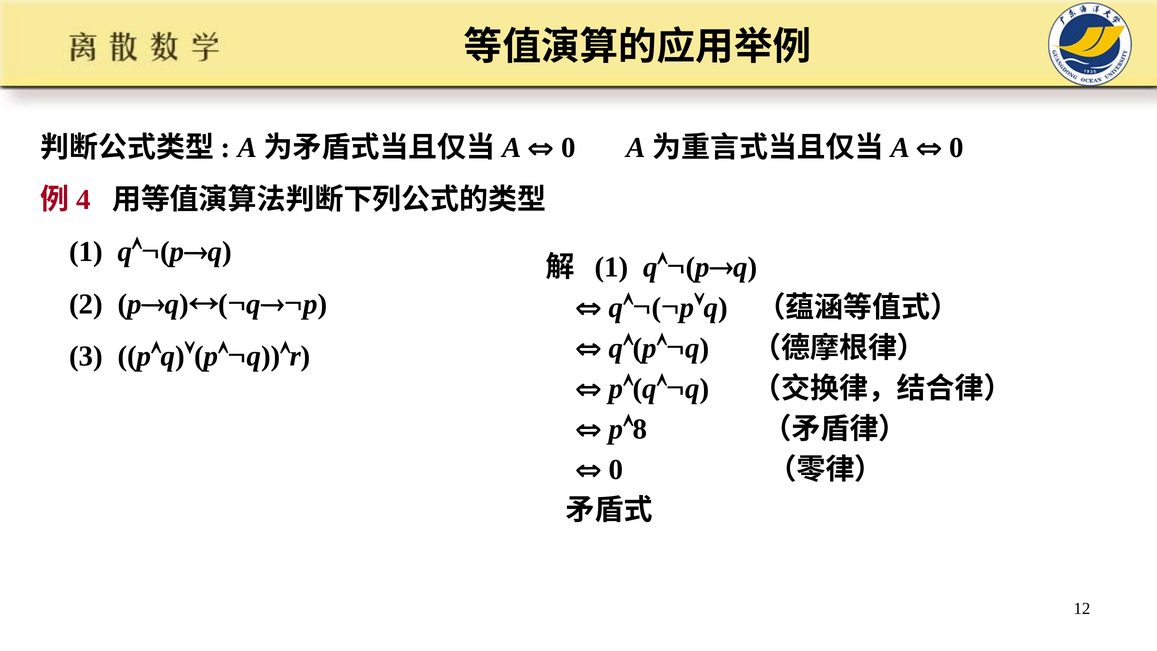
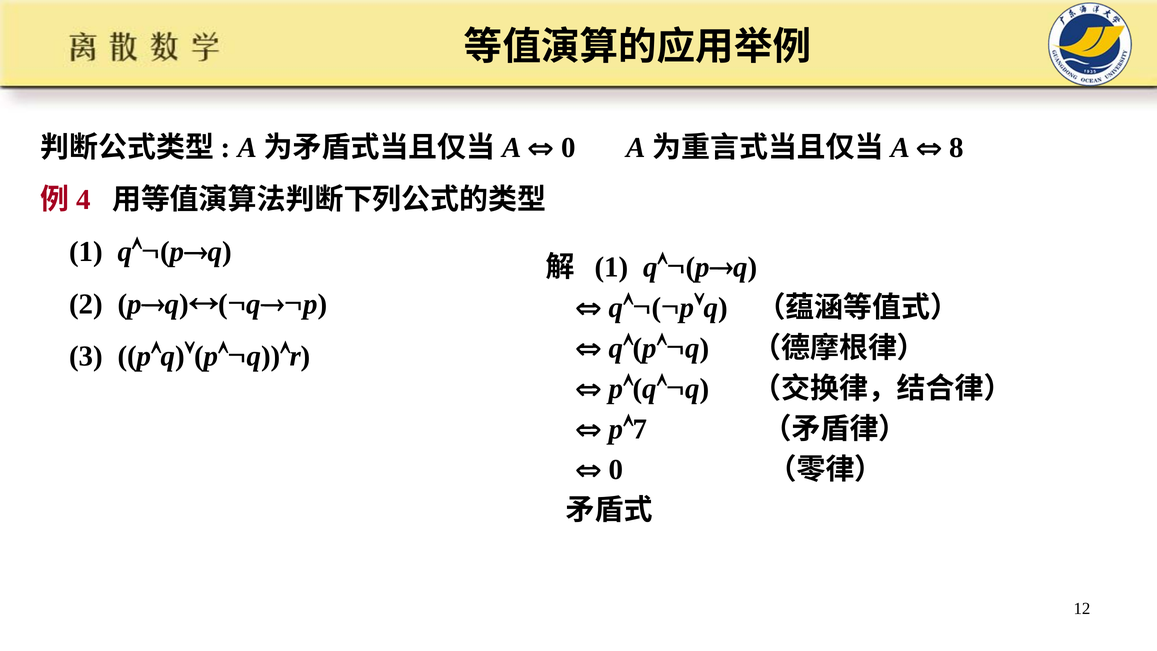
0 at (957, 148): 0 -> 8
8: 8 -> 7
